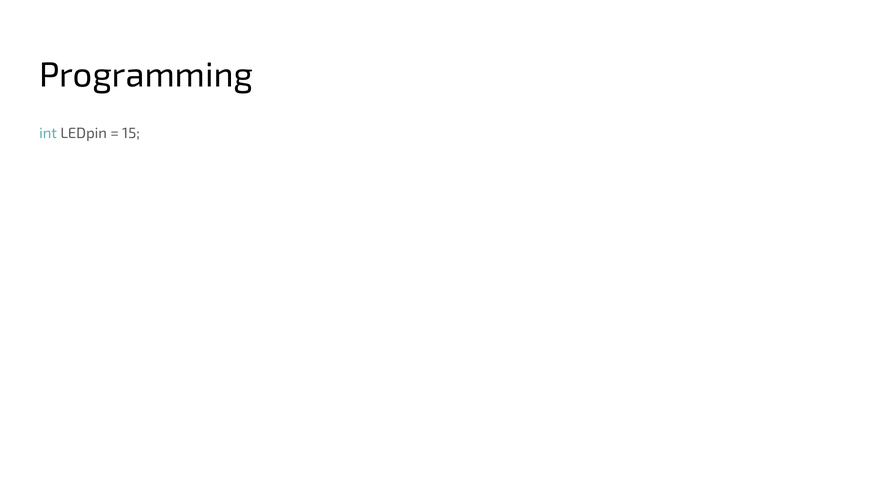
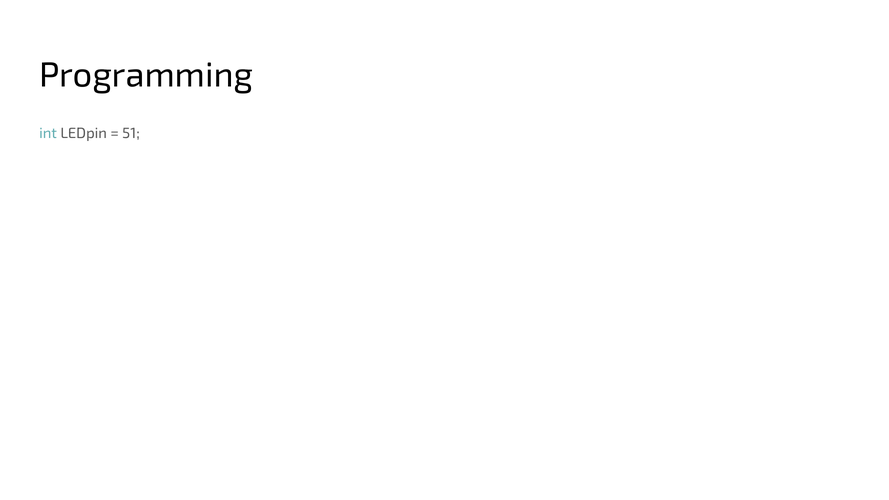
15: 15 -> 51
